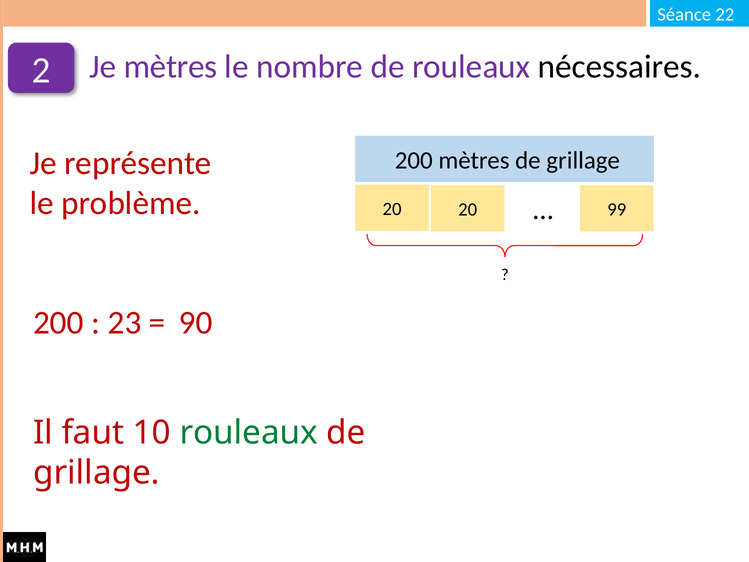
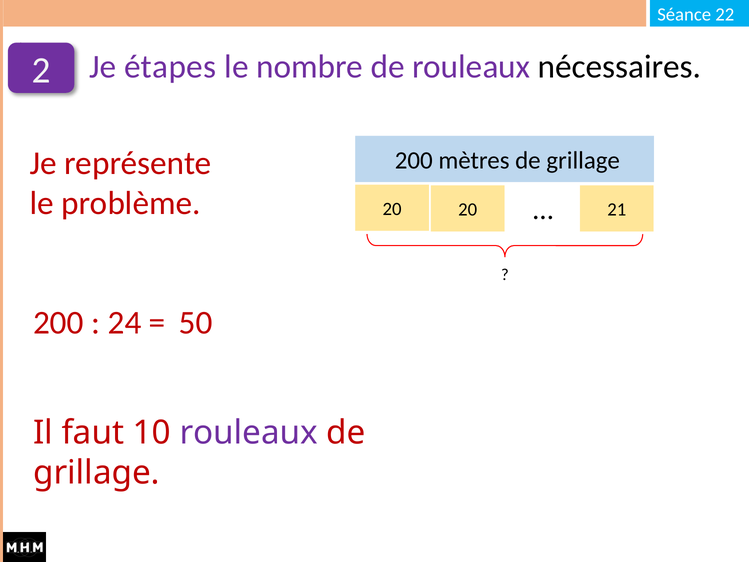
Je mètres: mètres -> étapes
99: 99 -> 21
23: 23 -> 24
90: 90 -> 50
rouleaux at (249, 433) colour: green -> purple
